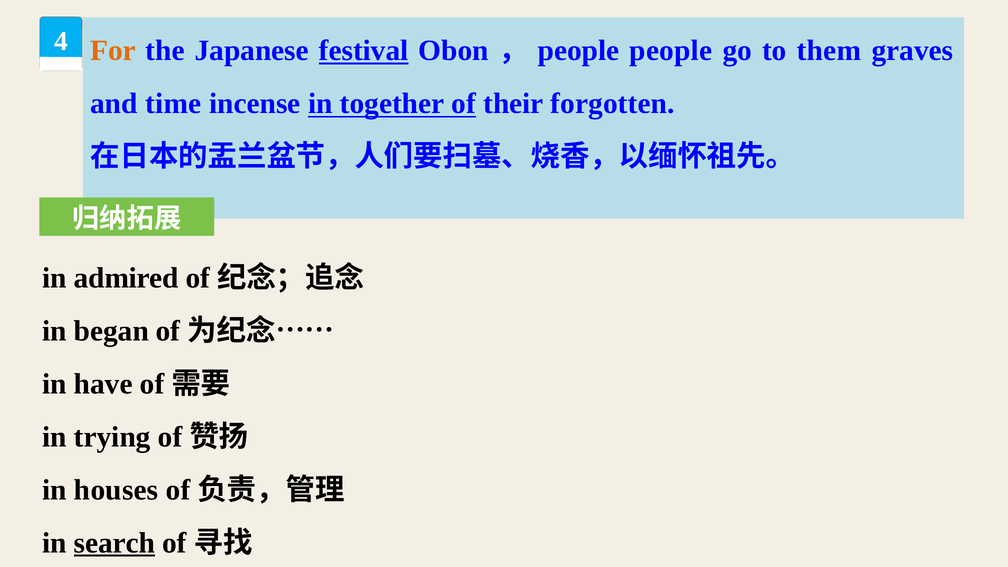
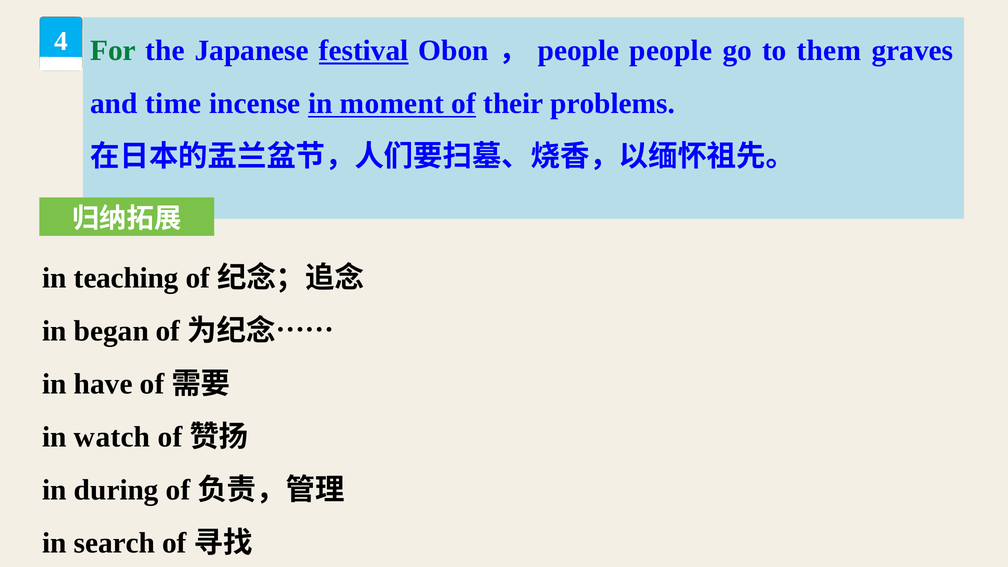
For colour: orange -> green
together: together -> moment
forgotten: forgotten -> problems
admired: admired -> teaching
trying: trying -> watch
houses: houses -> during
search underline: present -> none
